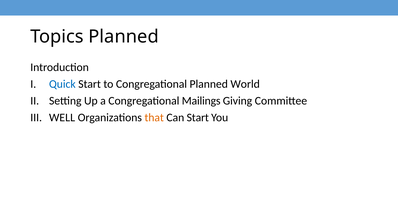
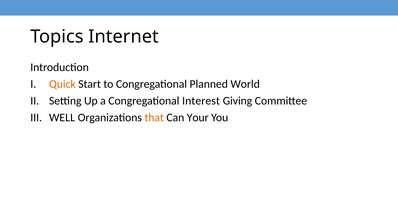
Topics Planned: Planned -> Internet
Quick colour: blue -> orange
Mailings: Mailings -> Interest
Can Start: Start -> Your
